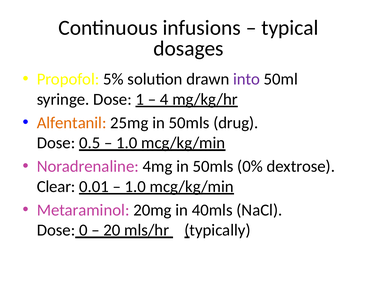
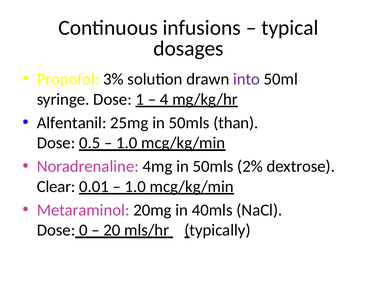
5%: 5% -> 3%
Alfentanil colour: orange -> black
drug: drug -> than
0%: 0% -> 2%
